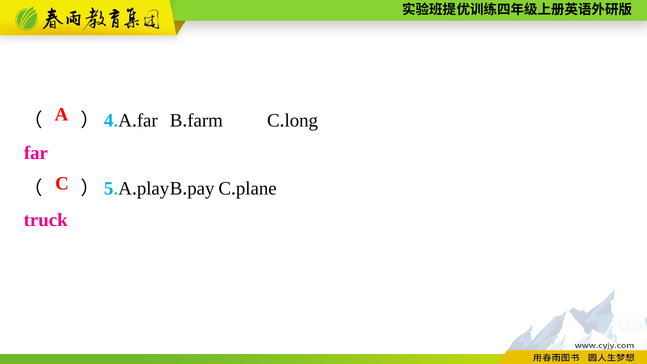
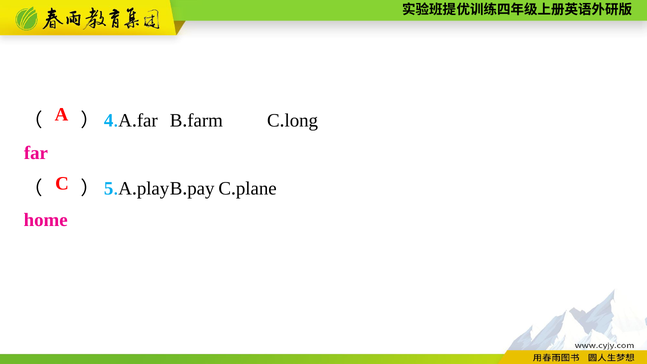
truck: truck -> home
